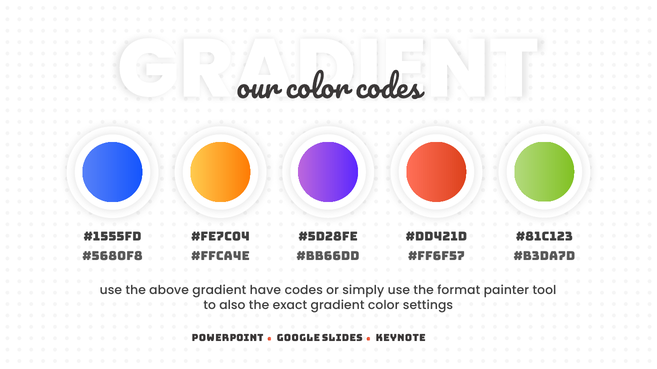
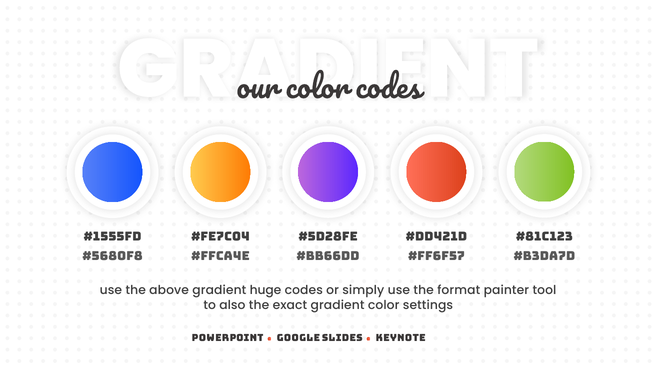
have: have -> huge
